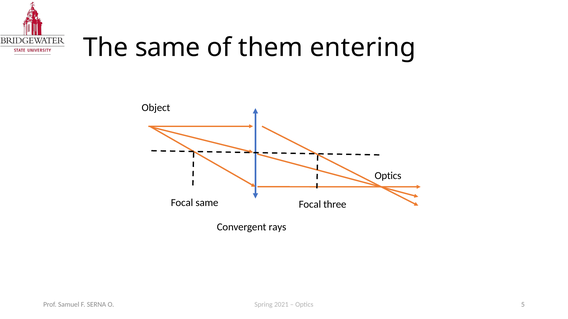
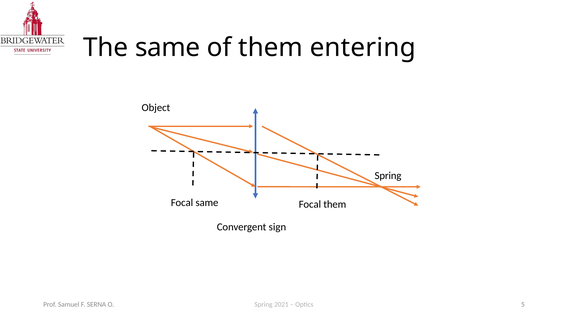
Optics at (388, 176): Optics -> Spring
Focal three: three -> them
rays: rays -> sign
